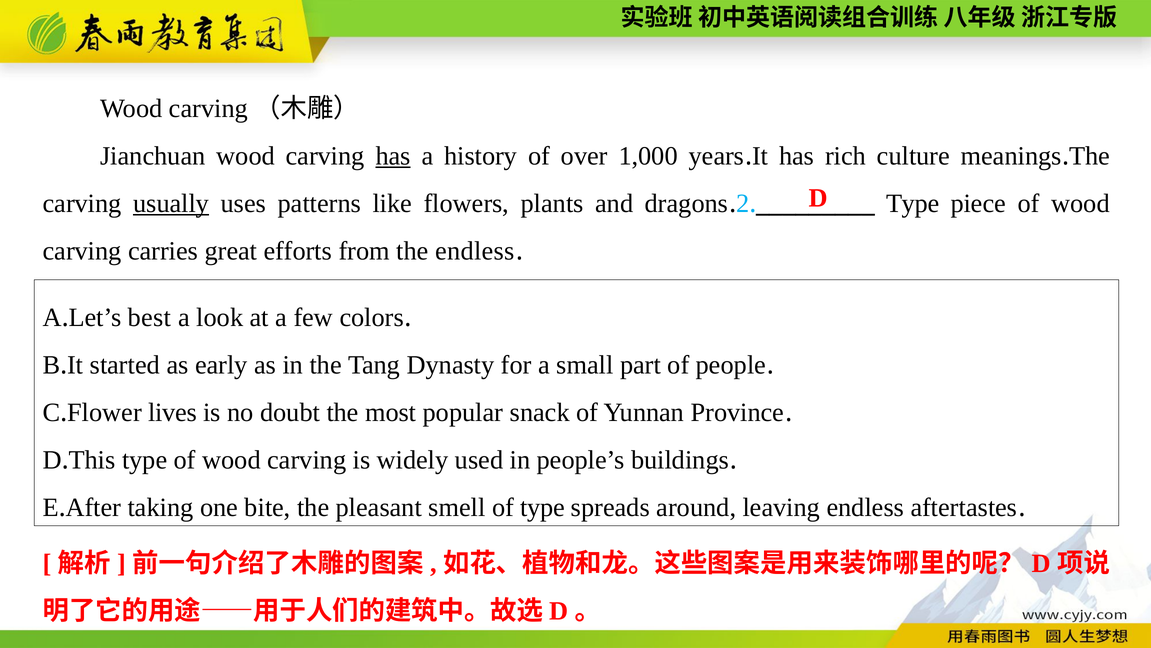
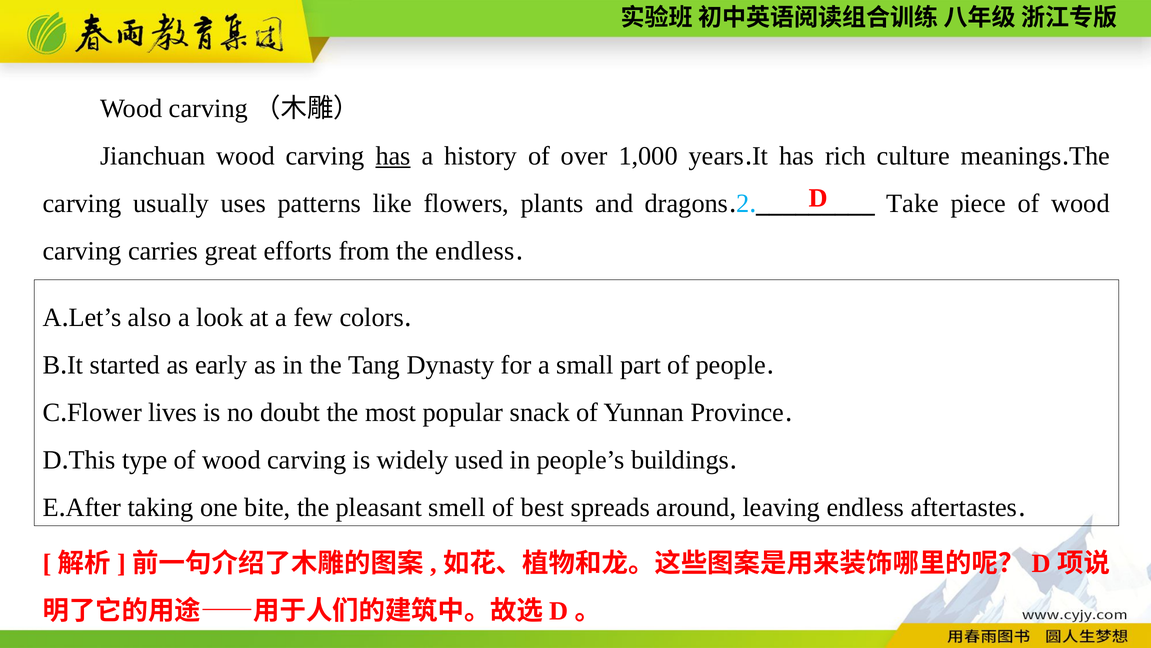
usually underline: present -> none
Type at (913, 203): Type -> Take
best: best -> also
of type: type -> best
